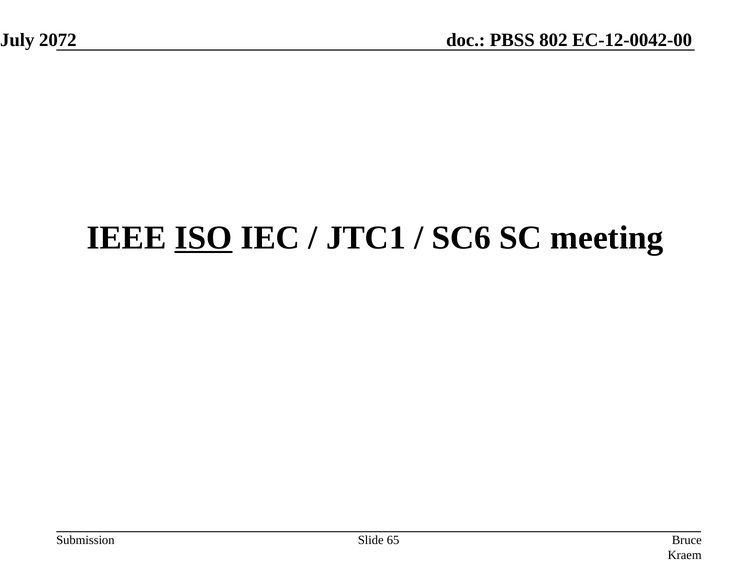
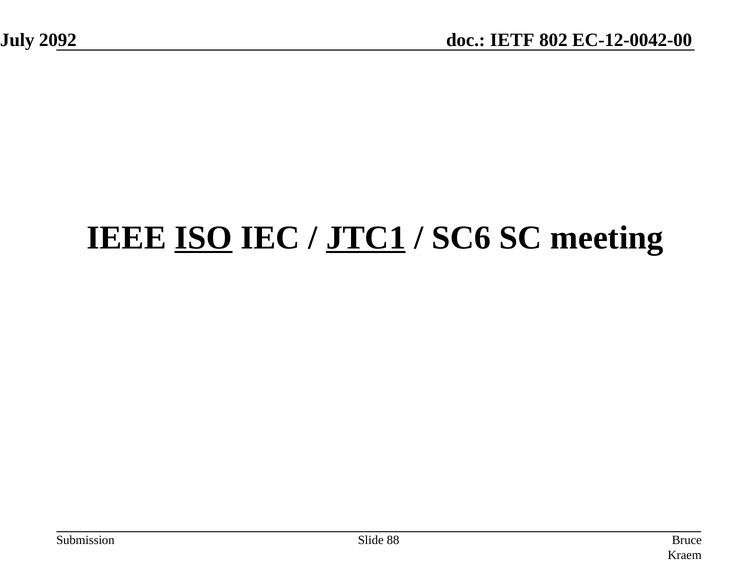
2072: 2072 -> 2092
PBSS: PBSS -> IETF
JTC1 underline: none -> present
65: 65 -> 88
